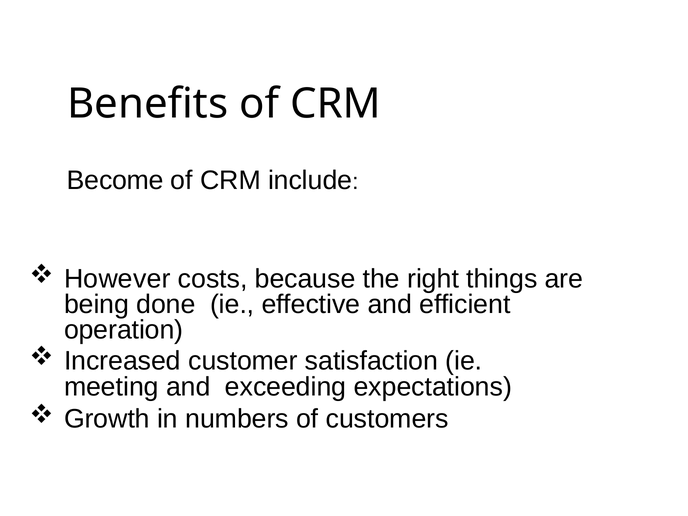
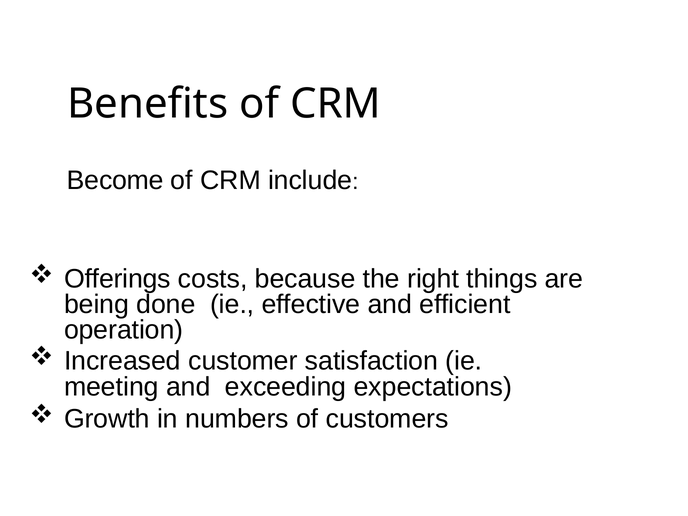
However: However -> Offerings
